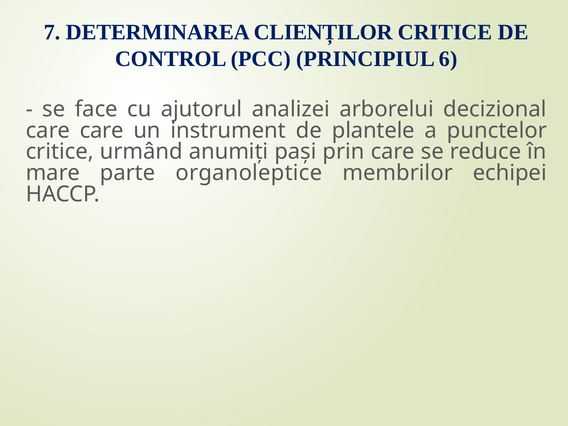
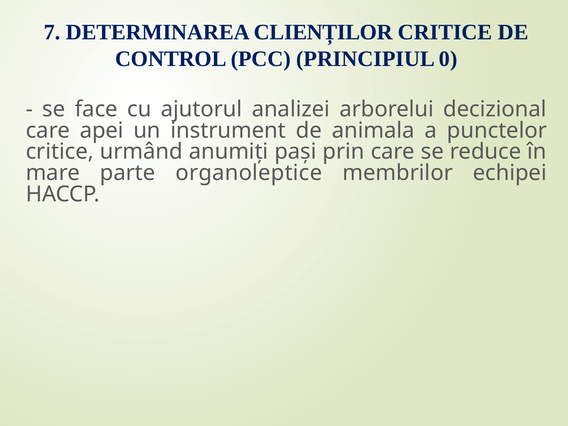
6: 6 -> 0
care care: care -> apei
plantele: plantele -> animala
